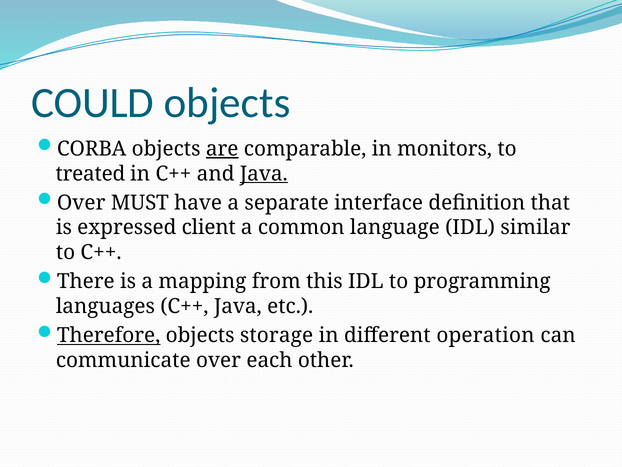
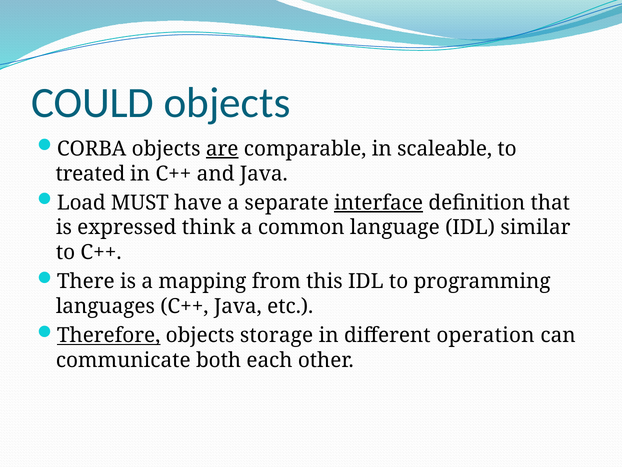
monitors: monitors -> scaleable
Java at (264, 173) underline: present -> none
Over at (81, 203): Over -> Load
interface underline: none -> present
client: client -> think
communicate over: over -> both
